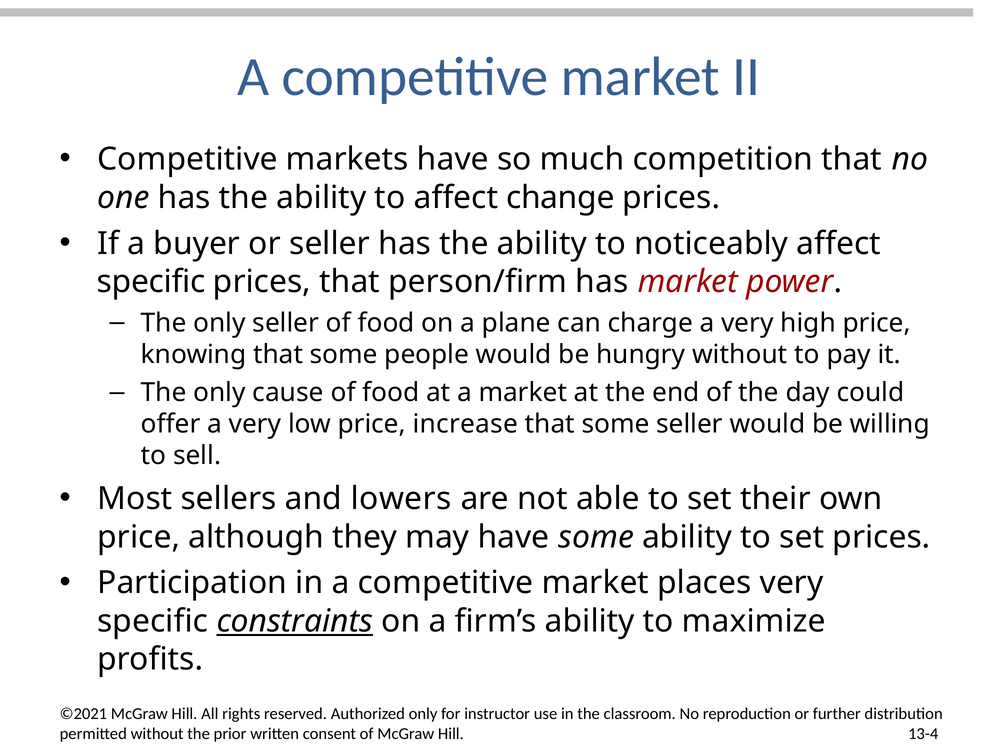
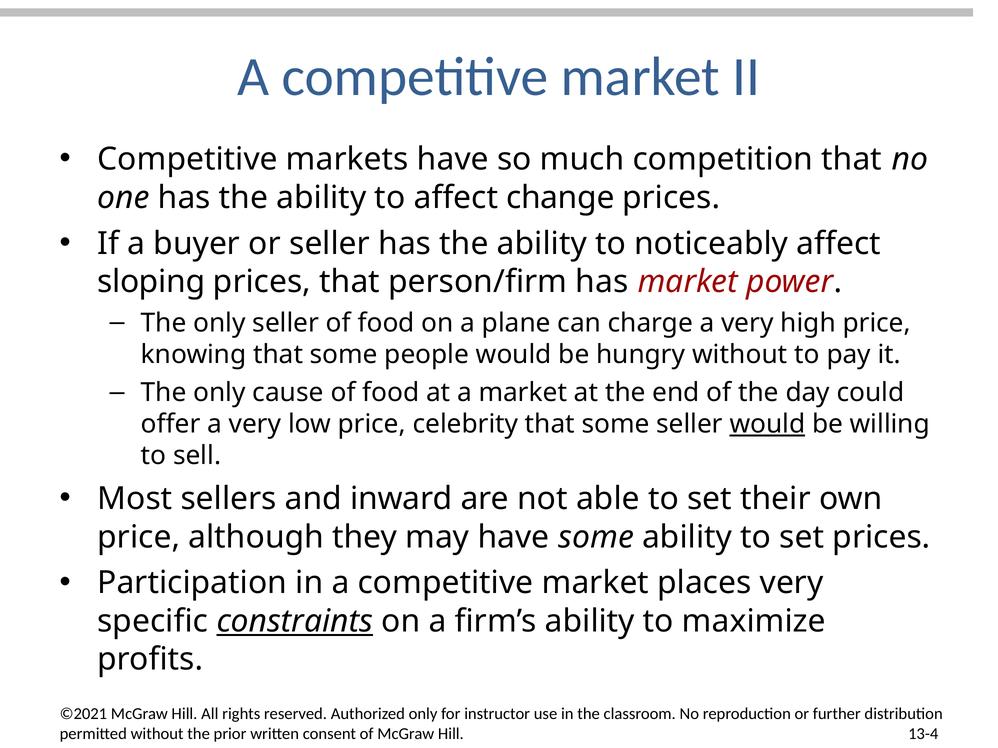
specific at (151, 282): specific -> sloping
increase: increase -> celebrity
would at (767, 424) underline: none -> present
lowers: lowers -> inward
